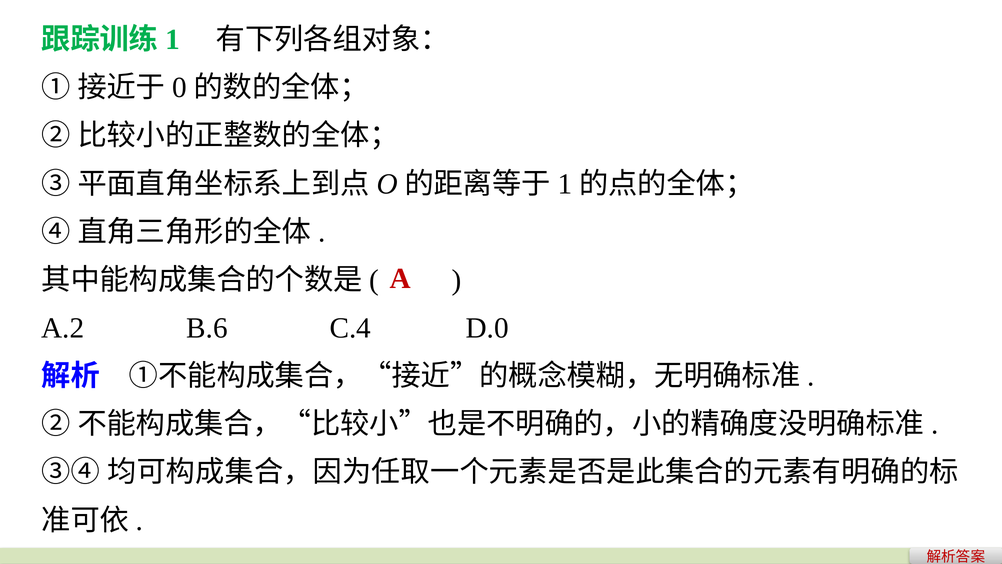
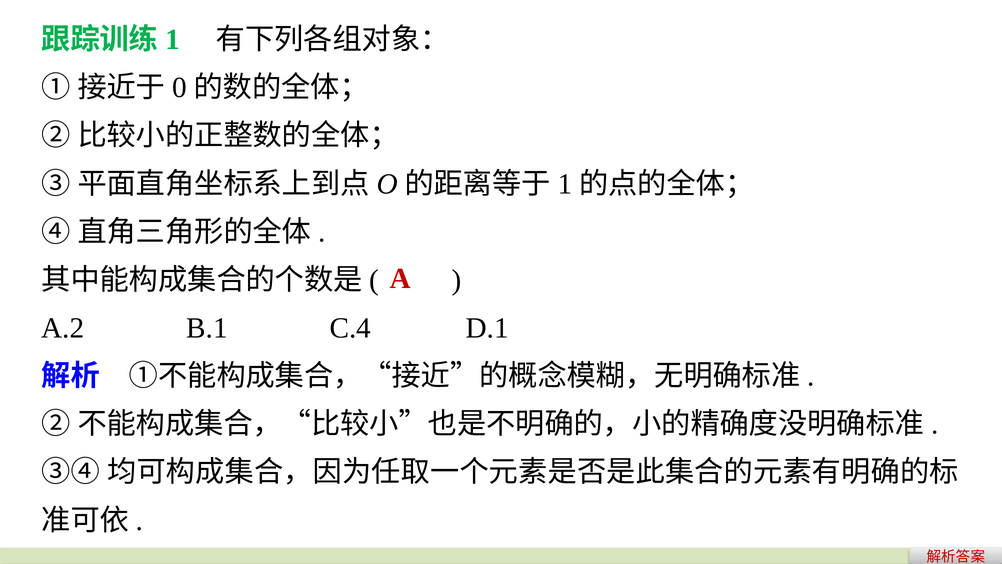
B.6: B.6 -> B.1
D.0: D.0 -> D.1
